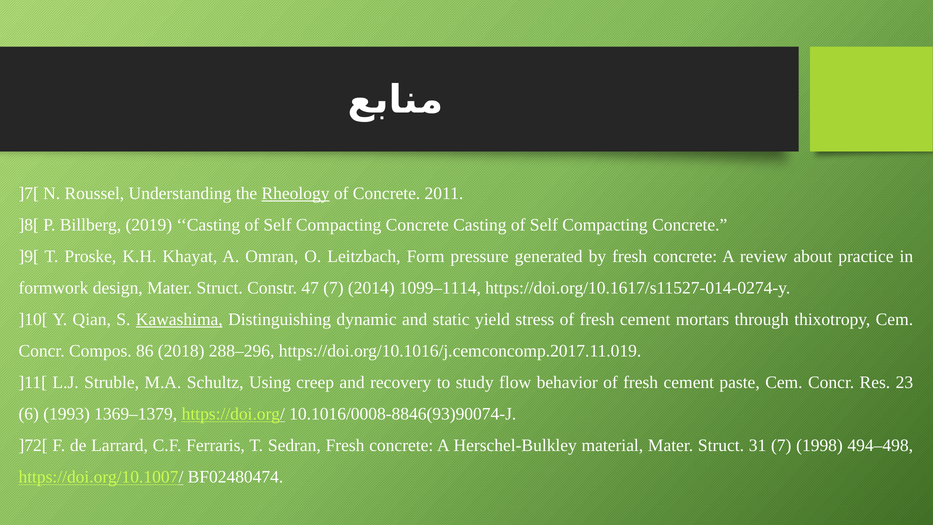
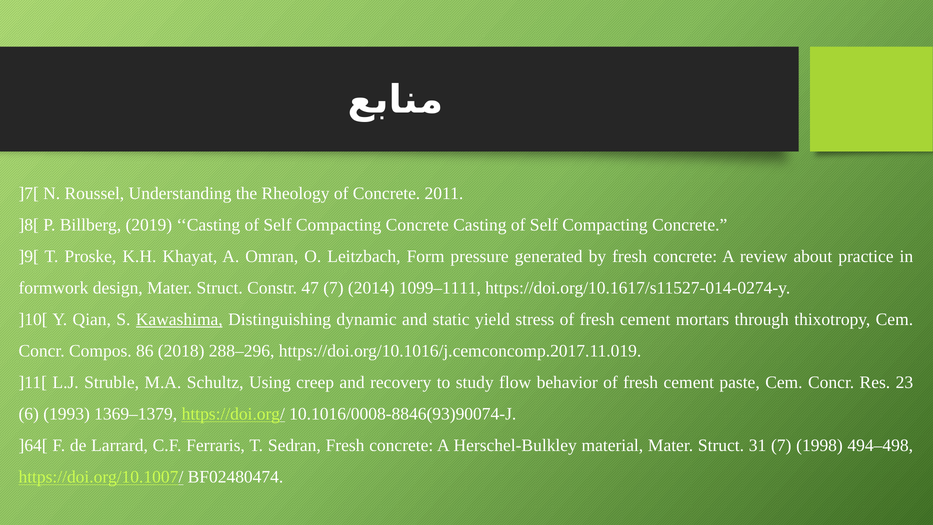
Rheology underline: present -> none
1099–1114: 1099–1114 -> 1099–1111
]72[: ]72[ -> ]64[
